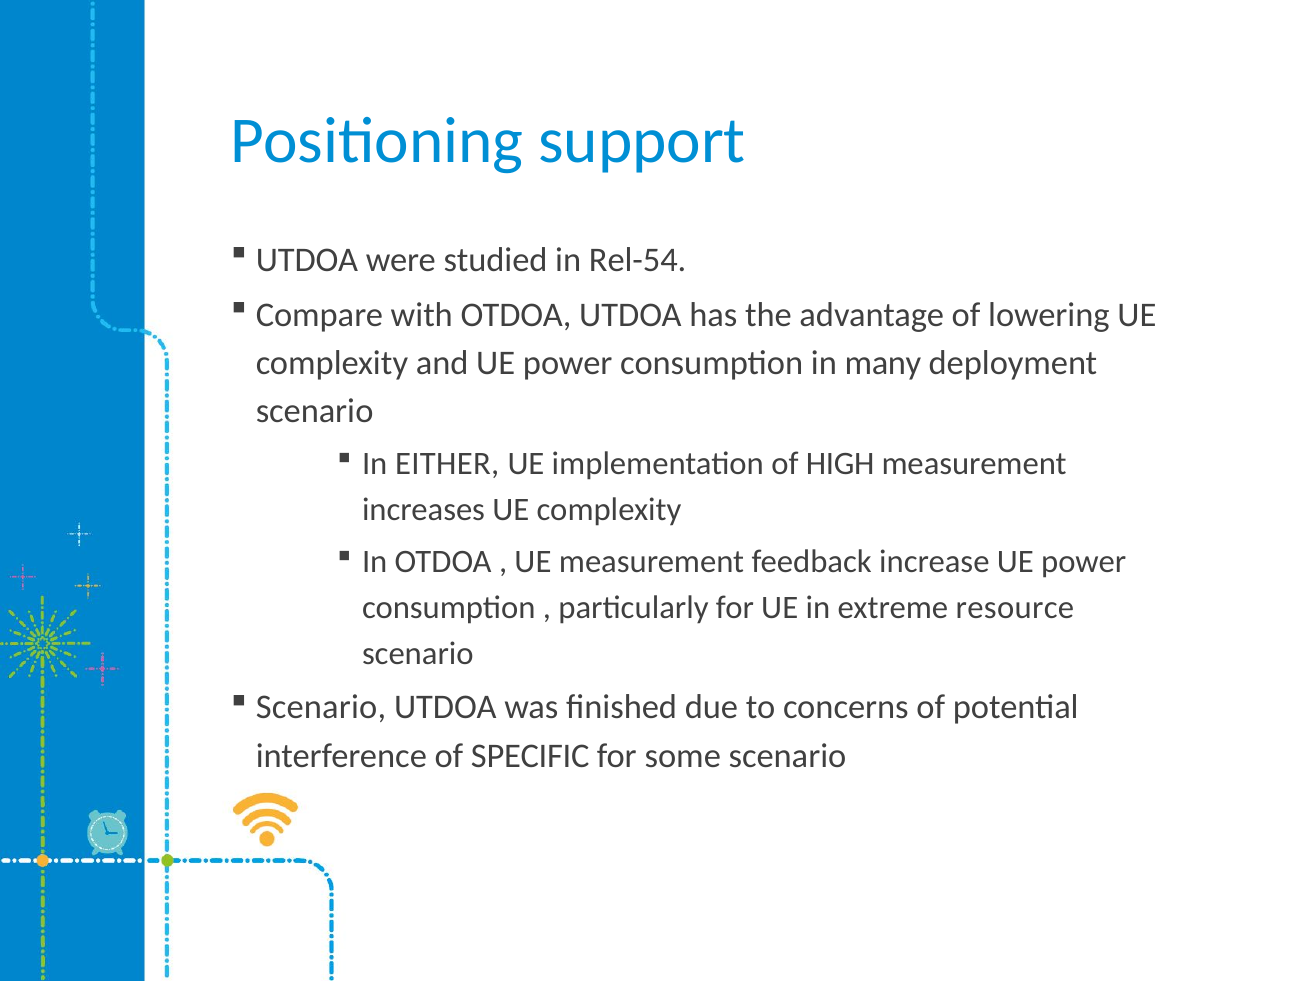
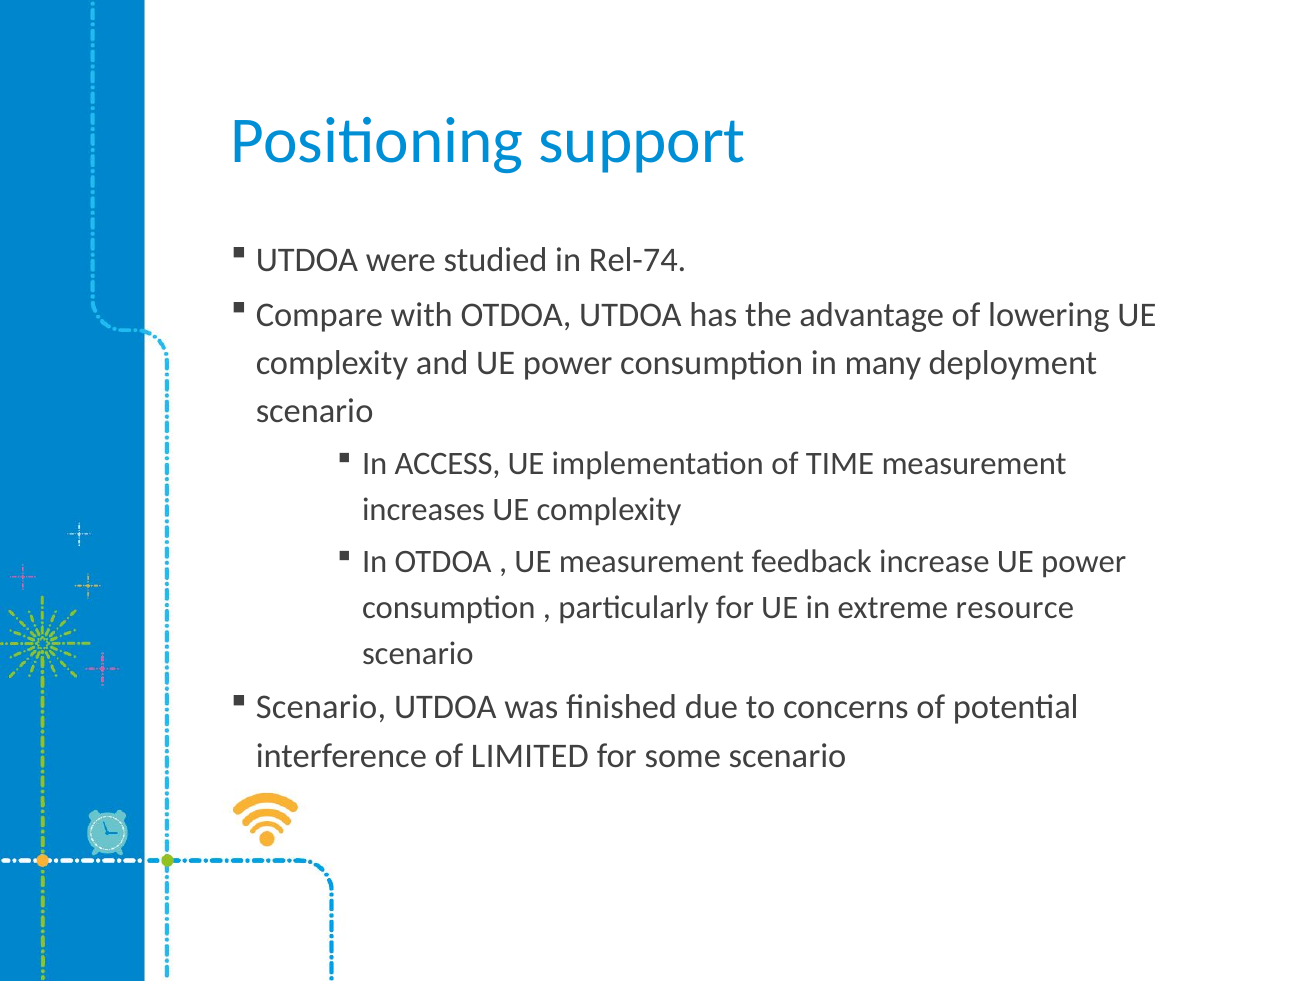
Rel-54: Rel-54 -> Rel-74
EITHER: EITHER -> ACCESS
HIGH: HIGH -> TIME
SPECIFIC: SPECIFIC -> LIMITED
